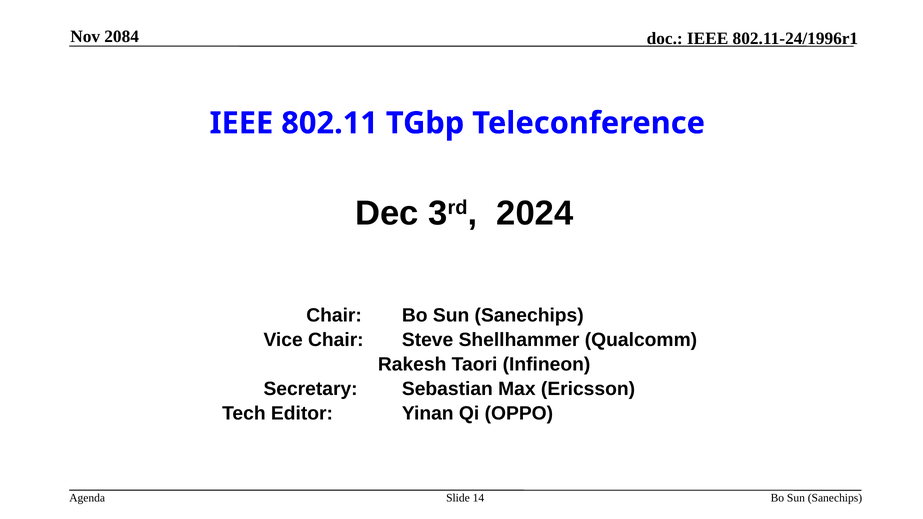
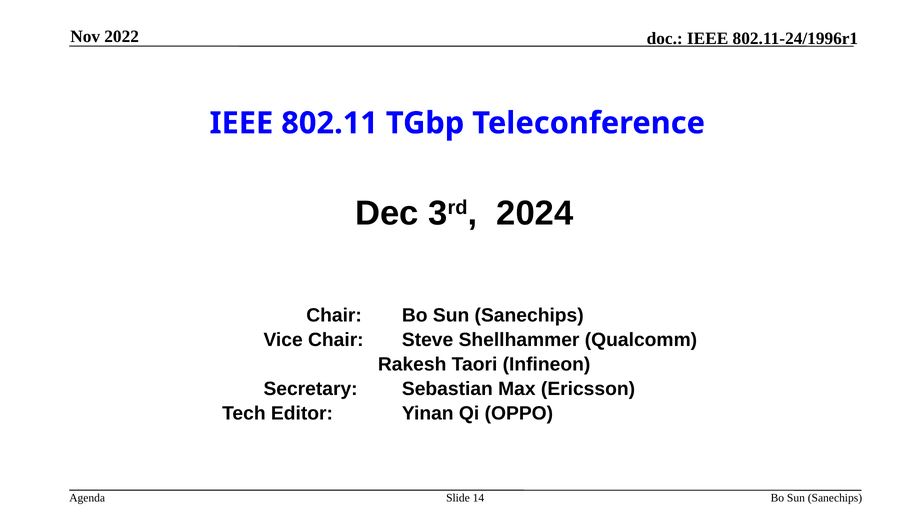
2084: 2084 -> 2022
